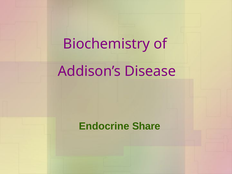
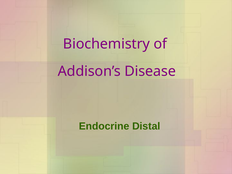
Share: Share -> Distal
